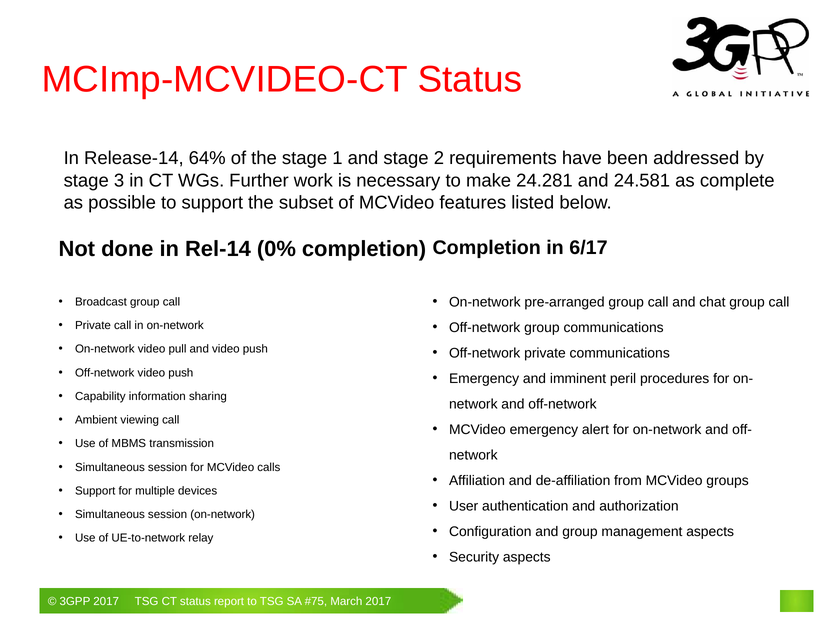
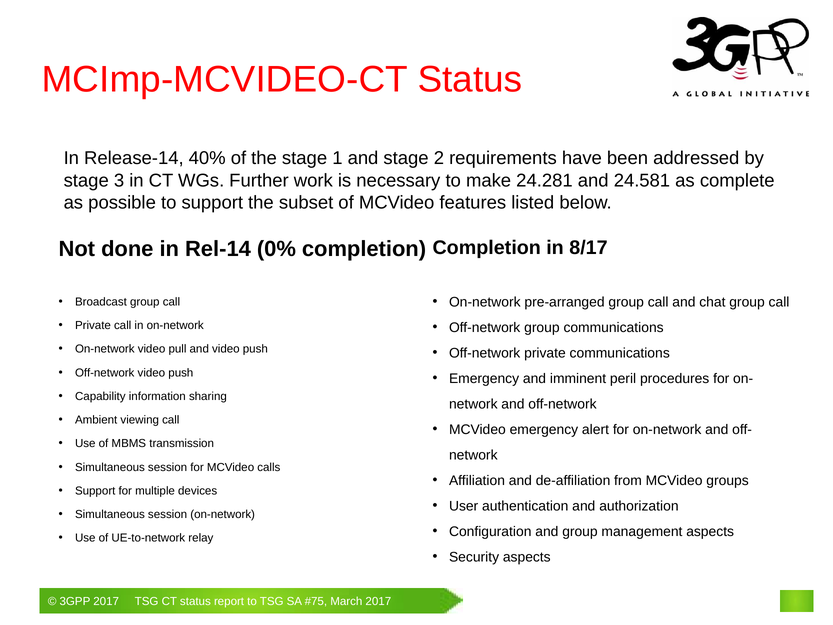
64%: 64% -> 40%
6/17: 6/17 -> 8/17
